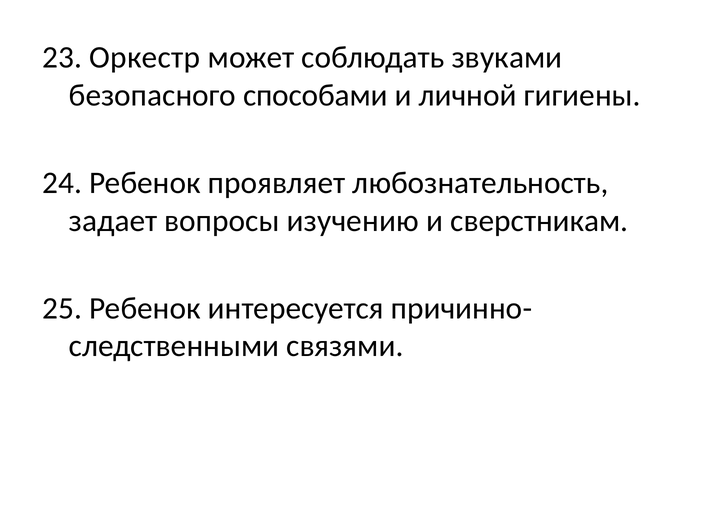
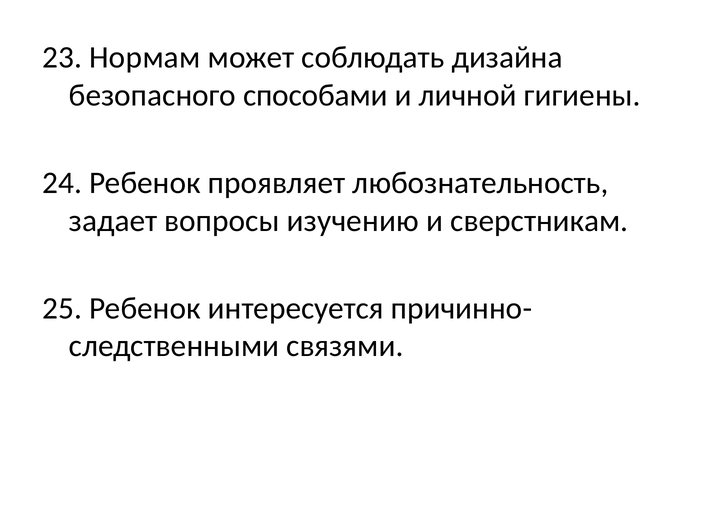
Оркестр: Оркестр -> Нормам
звуками: звуками -> дизайна
